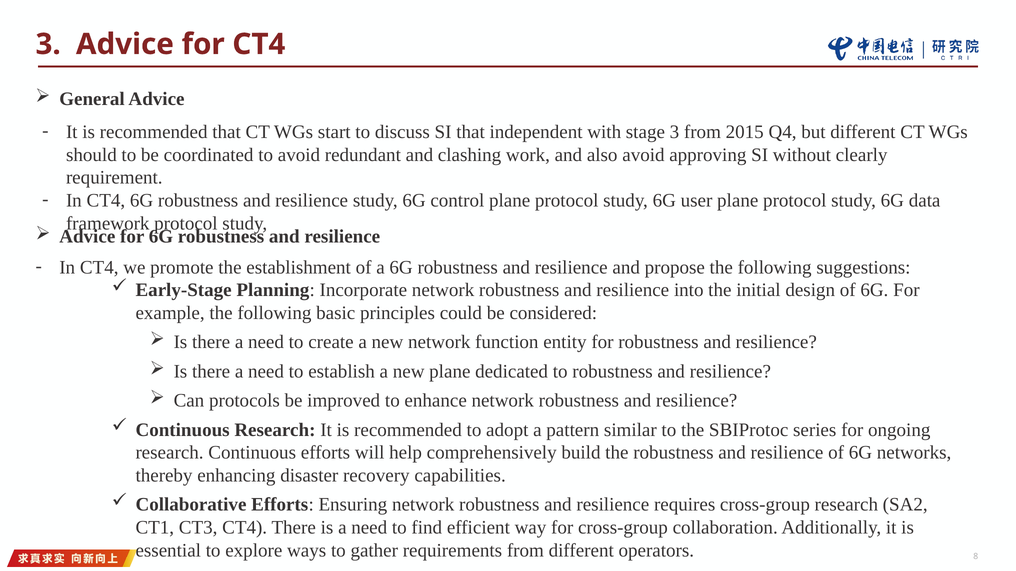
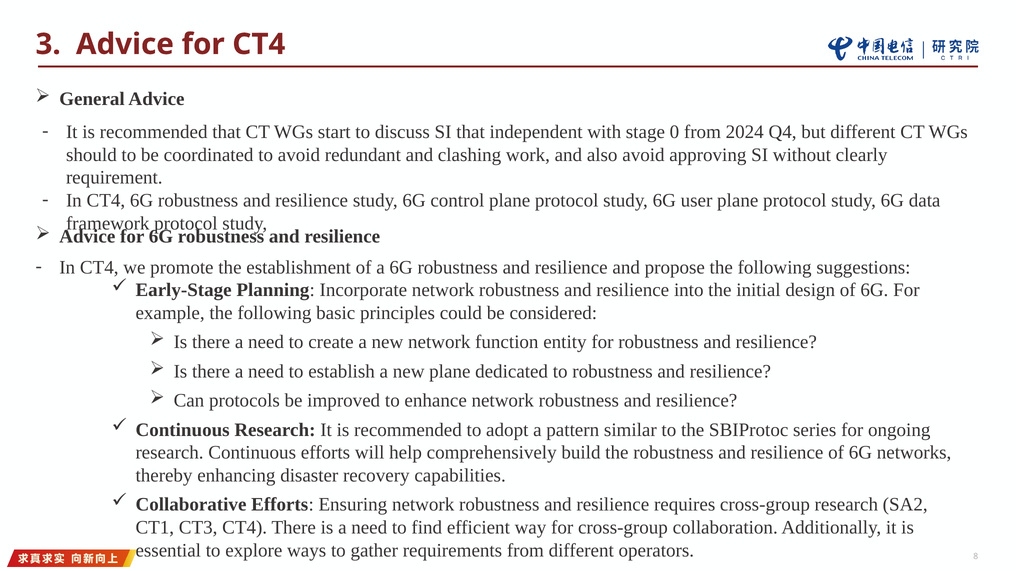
stage 3: 3 -> 0
2015: 2015 -> 2024
